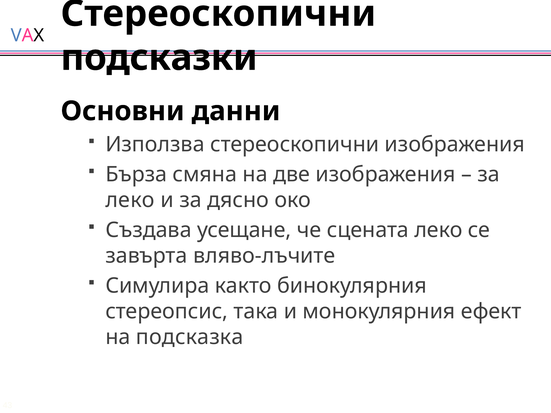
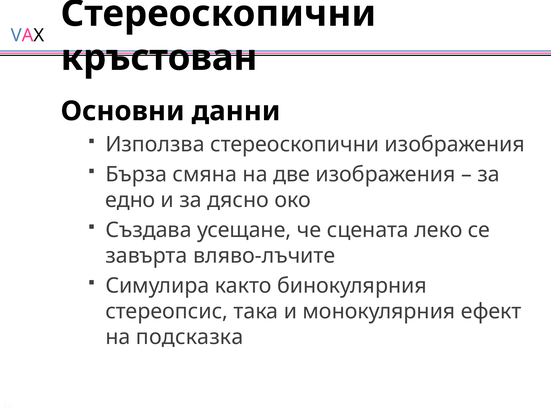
подсказки: подсказки -> кръстован
леко at (130, 200): леко -> едно
